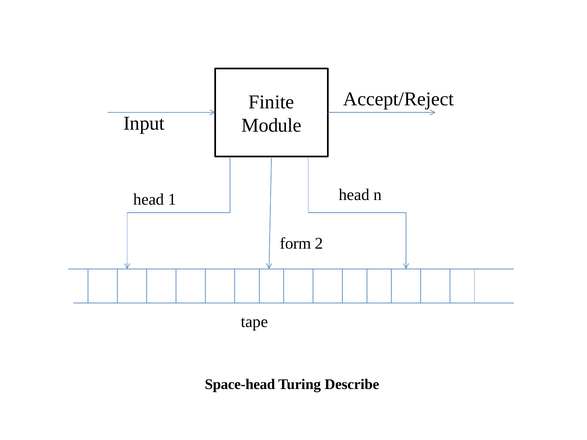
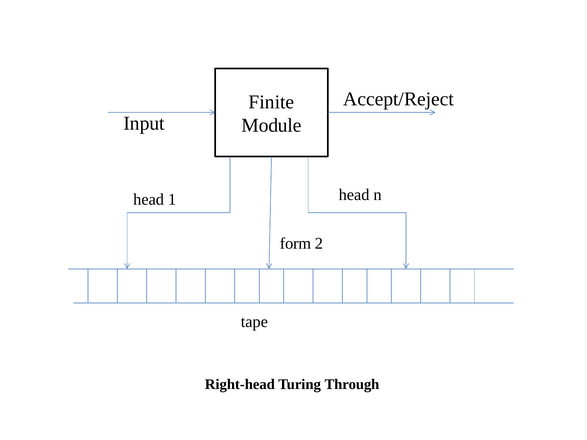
Space-head: Space-head -> Right-head
Describe: Describe -> Through
